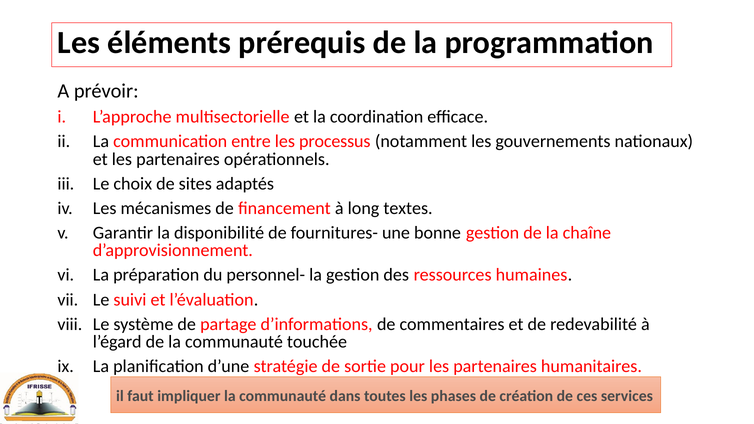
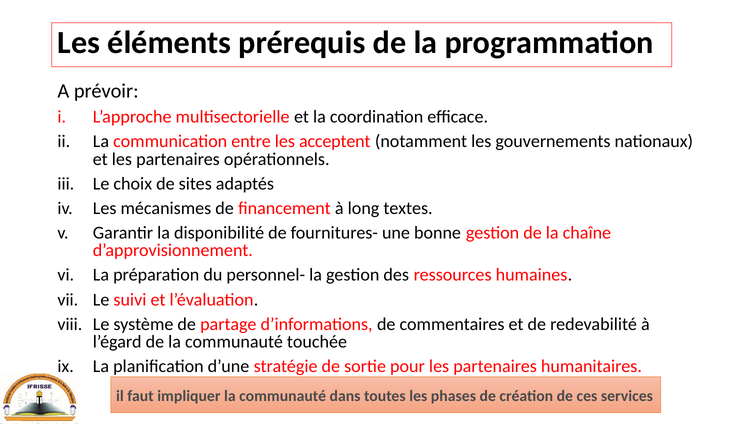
processus: processus -> acceptent
